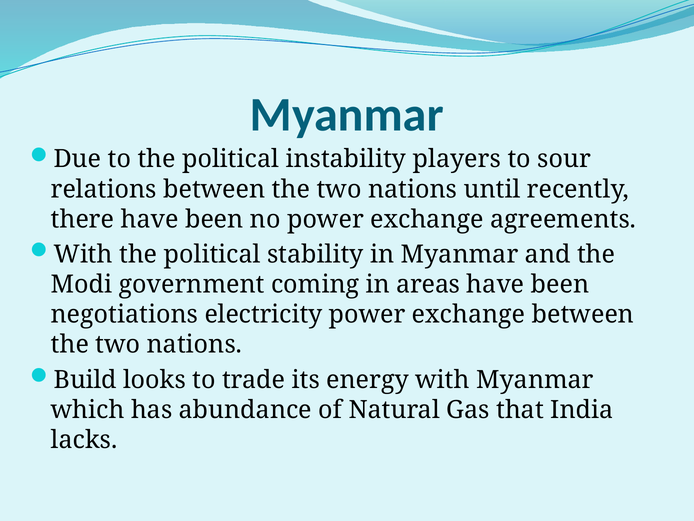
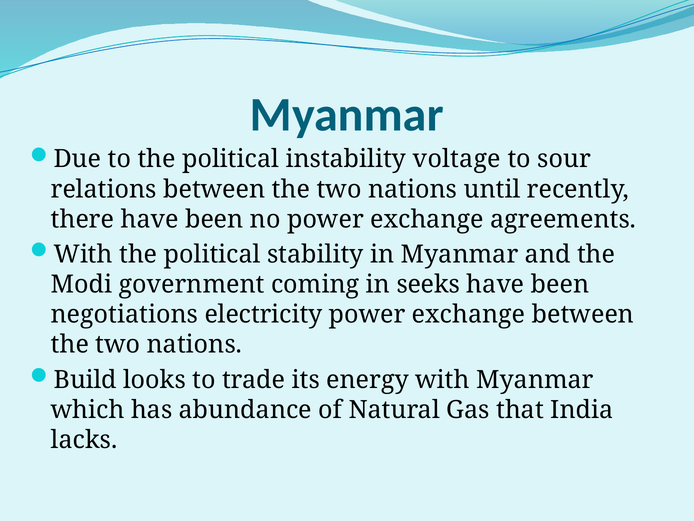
players: players -> voltage
areas: areas -> seeks
